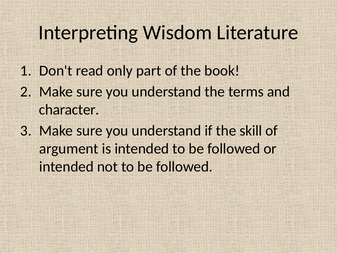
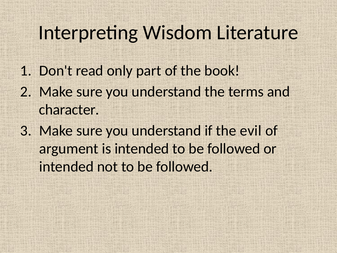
skill: skill -> evil
